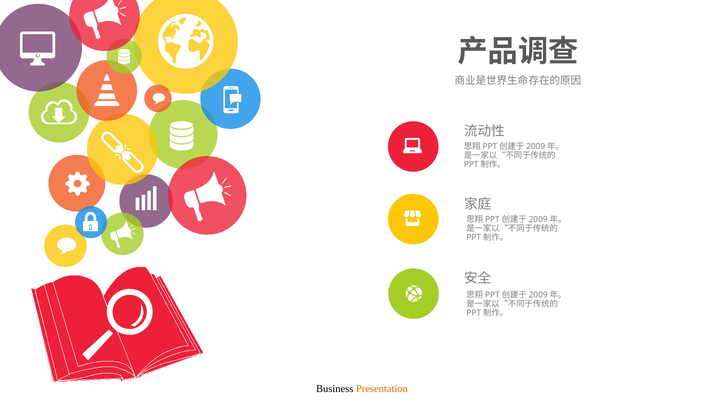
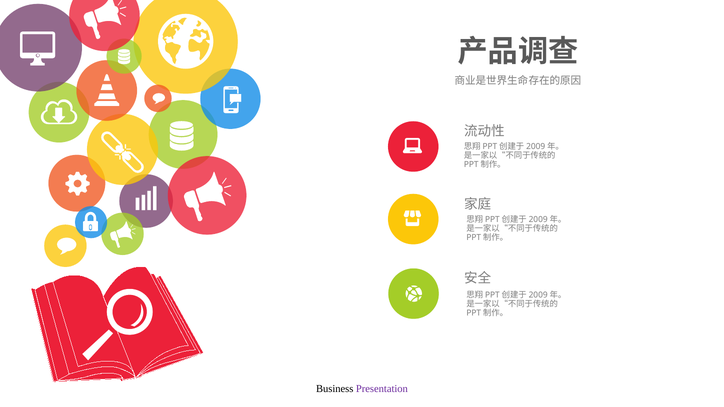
Presentation colour: orange -> purple
